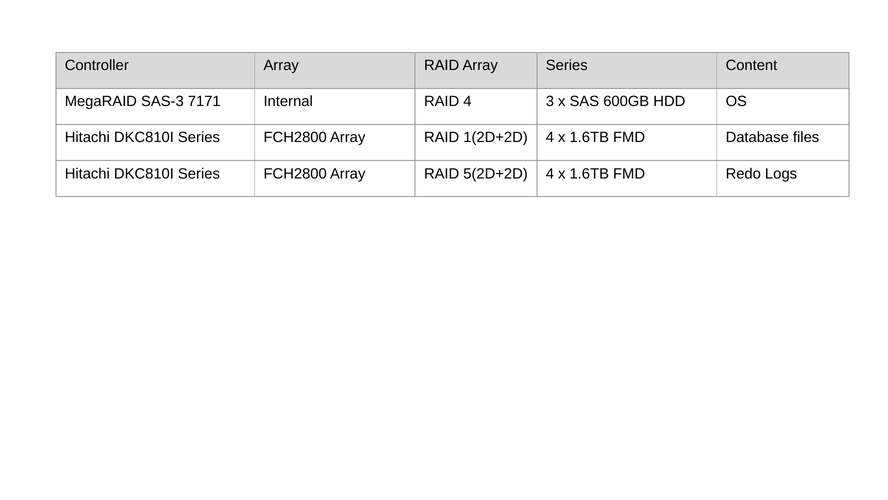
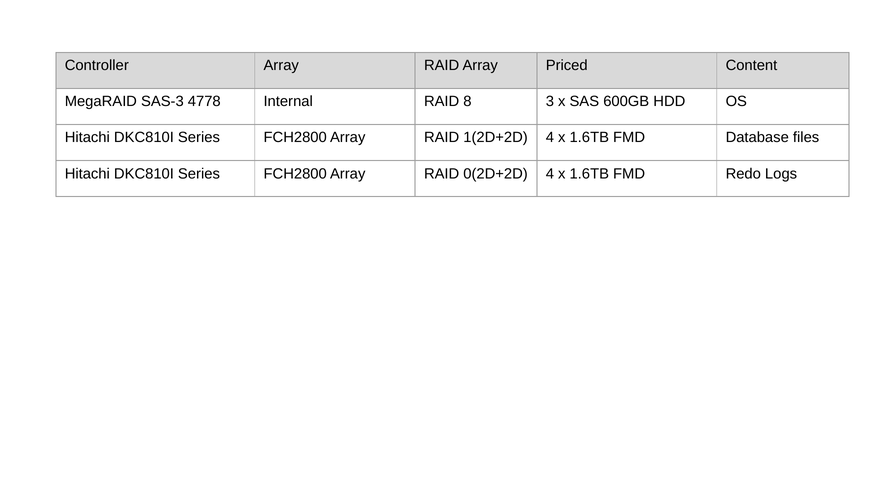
Array Series: Series -> Priced
7171: 7171 -> 4778
RAID 4: 4 -> 8
5(2D+2D: 5(2D+2D -> 0(2D+2D
